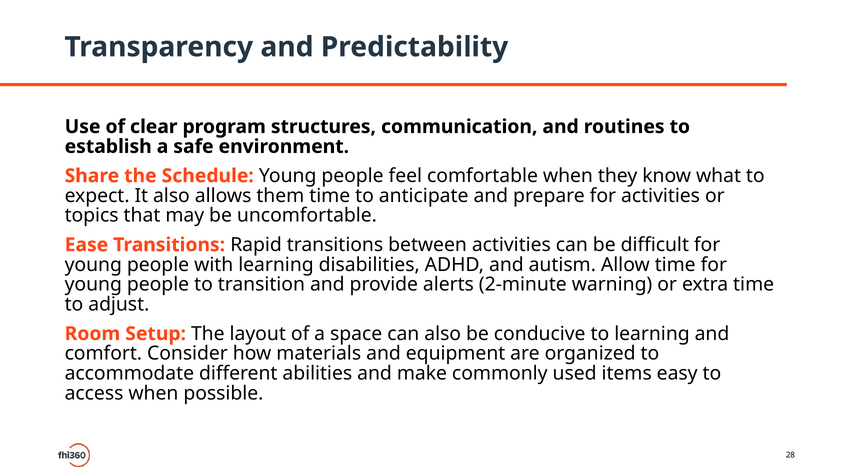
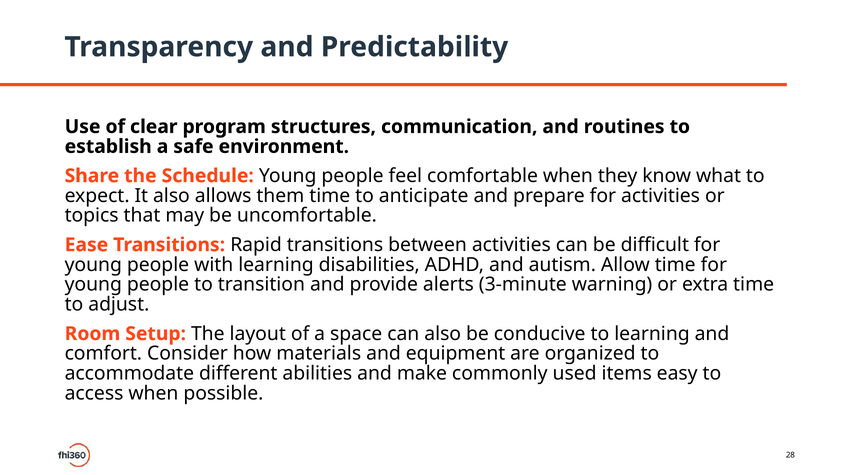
2-minute: 2-minute -> 3-minute
